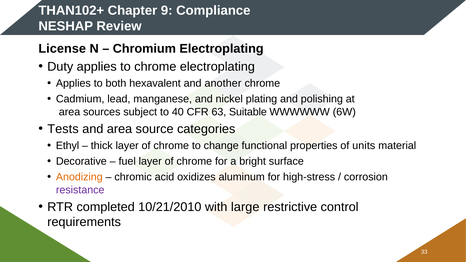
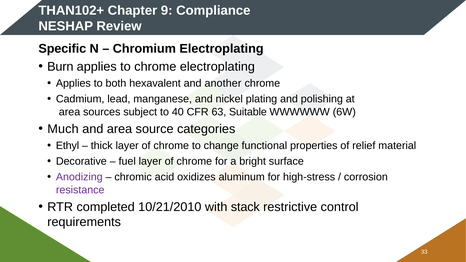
License: License -> Specific
Duty: Duty -> Burn
Tests: Tests -> Much
units: units -> relief
Anodizing colour: orange -> purple
large: large -> stack
